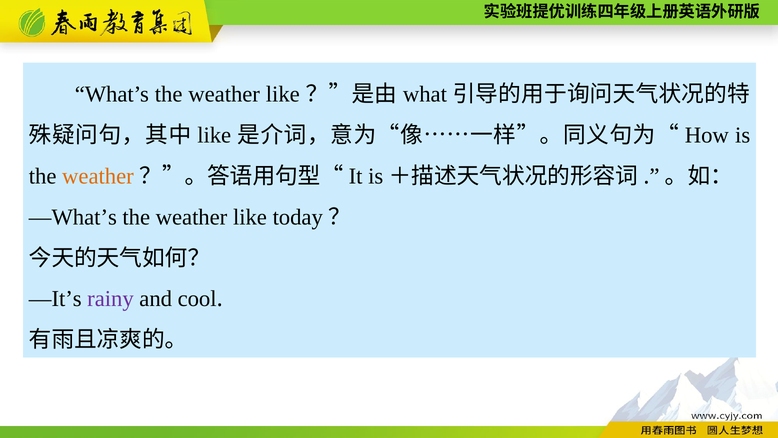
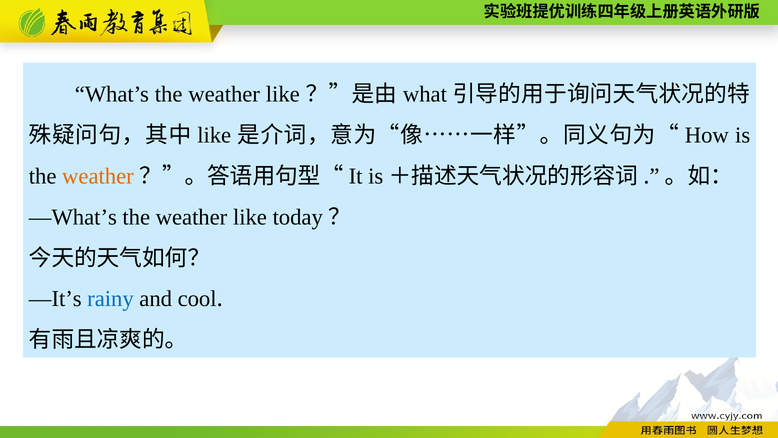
rainy colour: purple -> blue
